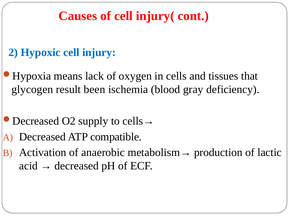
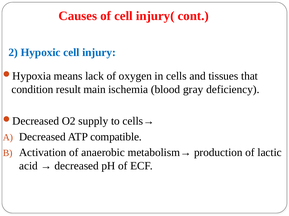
glycogen: glycogen -> condition
been: been -> main
